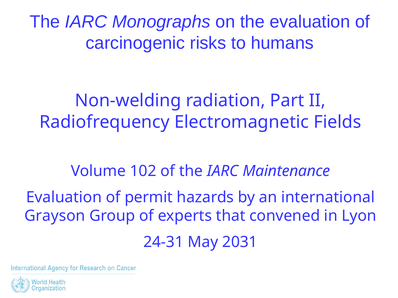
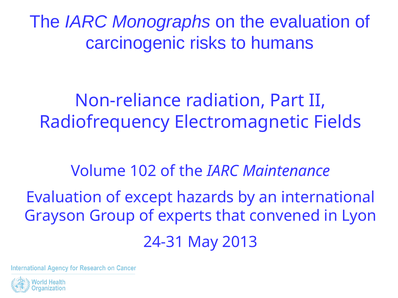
Non-welding: Non-welding -> Non-reliance
permit: permit -> except
2031: 2031 -> 2013
